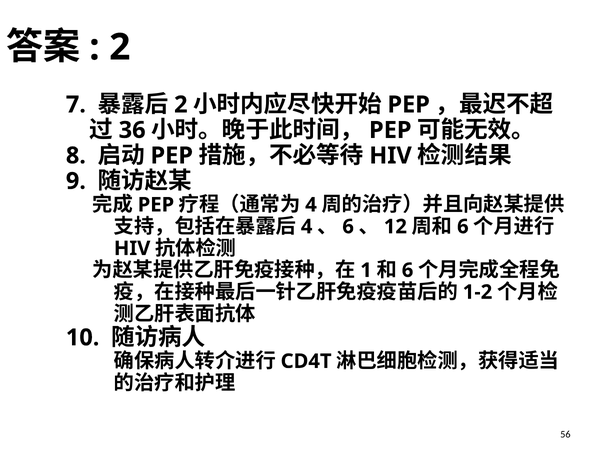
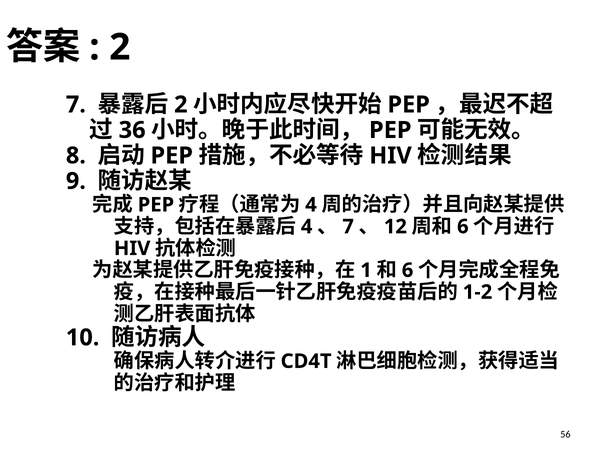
6 at (348, 227): 6 -> 7
